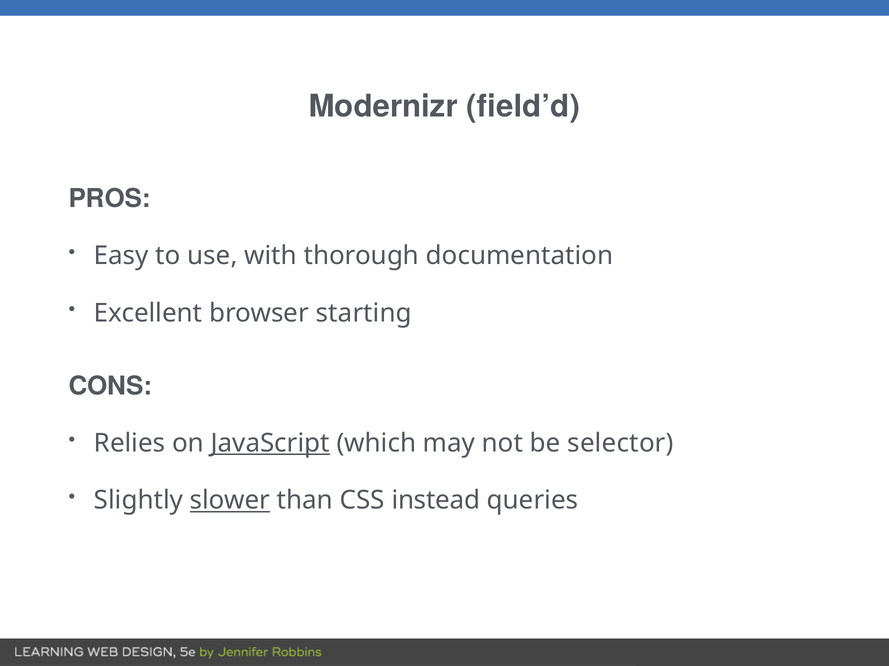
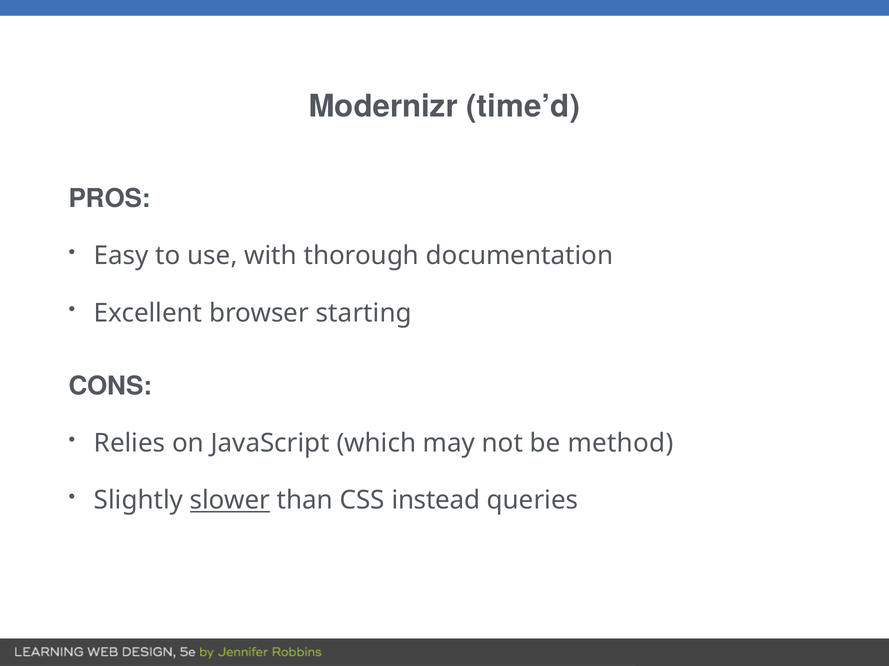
field’d: field’d -> time’d
JavaScript underline: present -> none
selector: selector -> method
